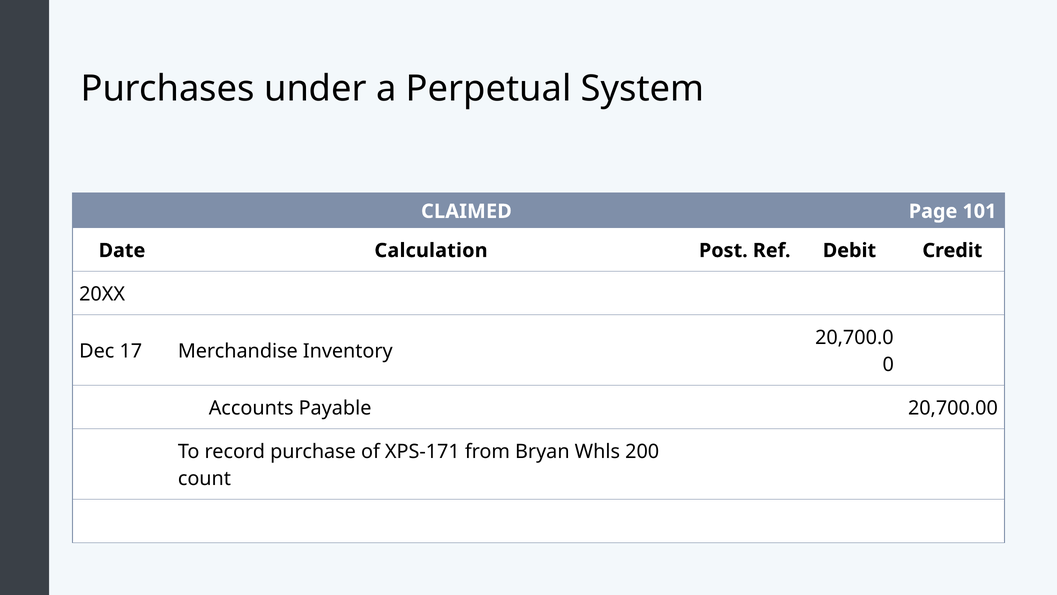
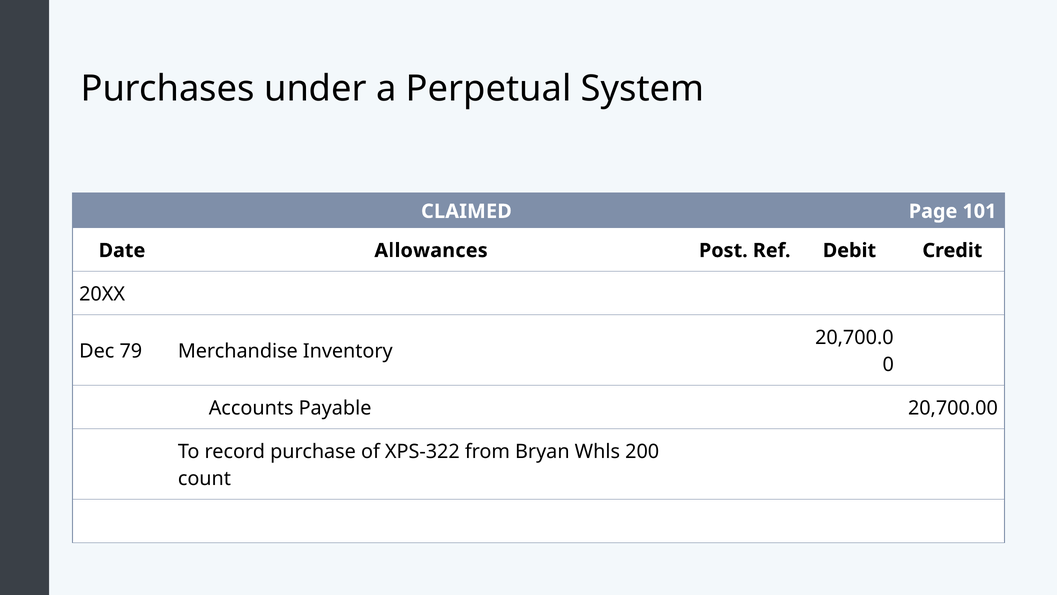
Calculation: Calculation -> Allowances
17: 17 -> 79
XPS-171: XPS-171 -> XPS-322
